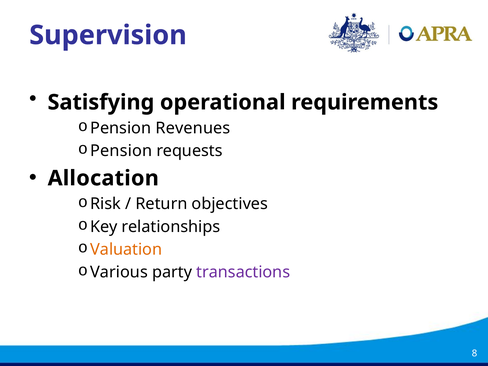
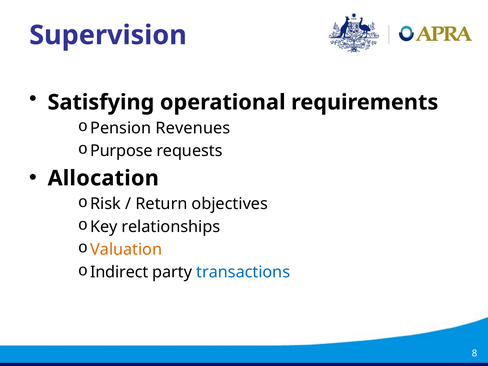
Pension at (121, 151): Pension -> Purpose
Various: Various -> Indirect
transactions colour: purple -> blue
